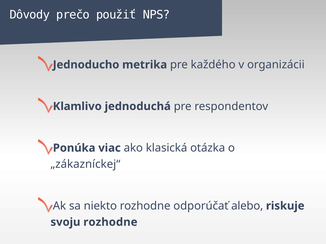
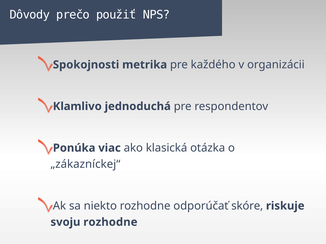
Jednoducho: Jednoducho -> Spokojnosti
alebo: alebo -> skóre
